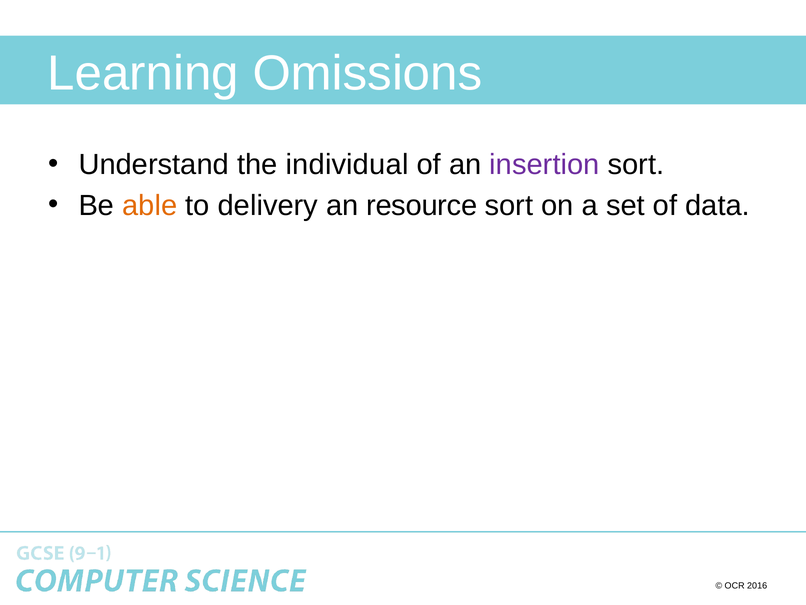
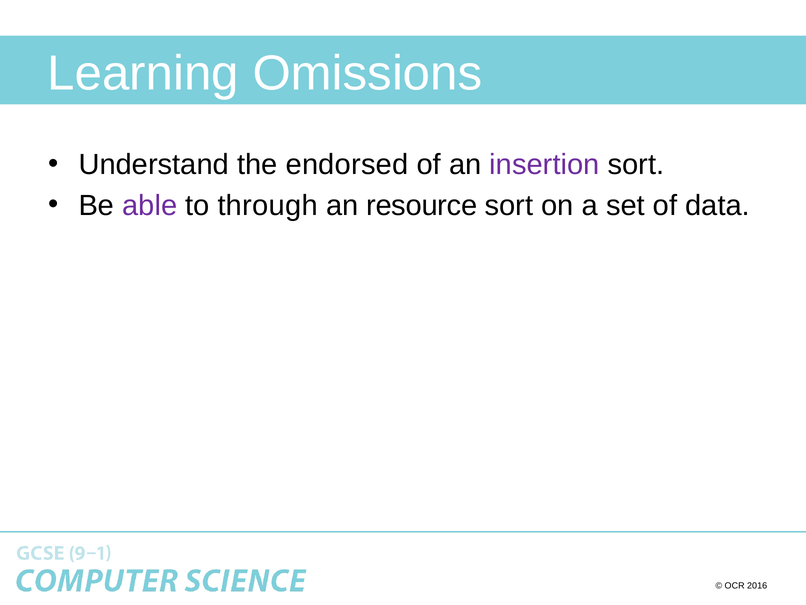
individual: individual -> endorsed
able colour: orange -> purple
delivery: delivery -> through
